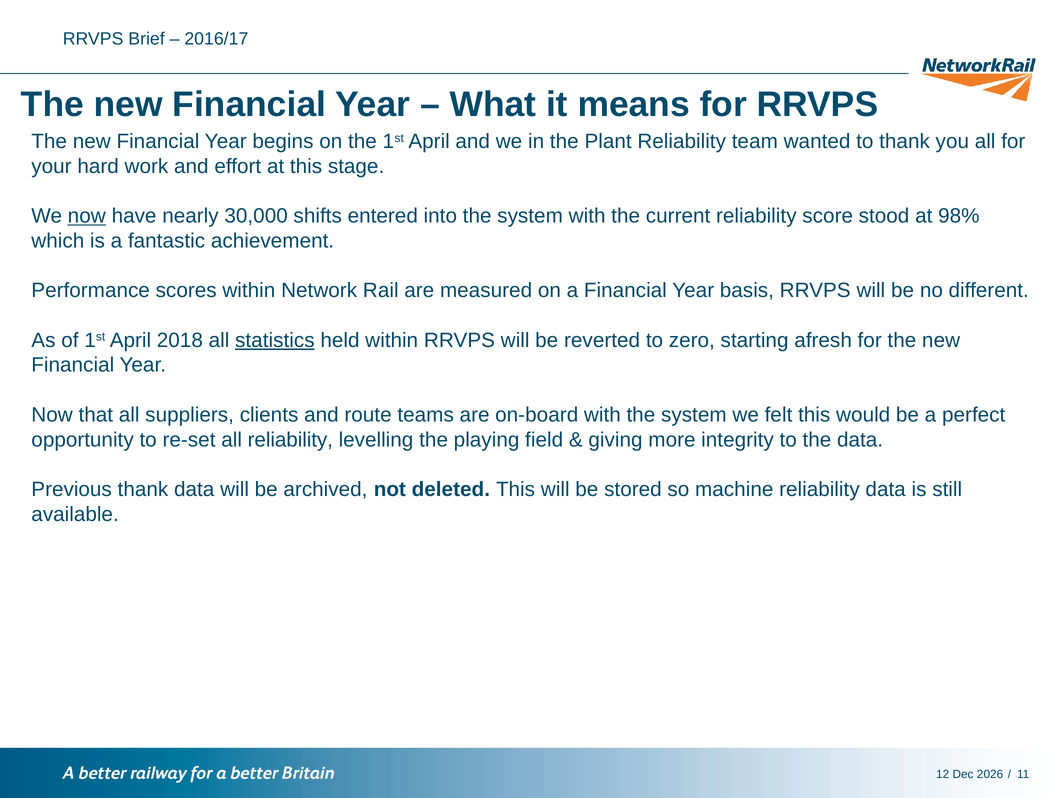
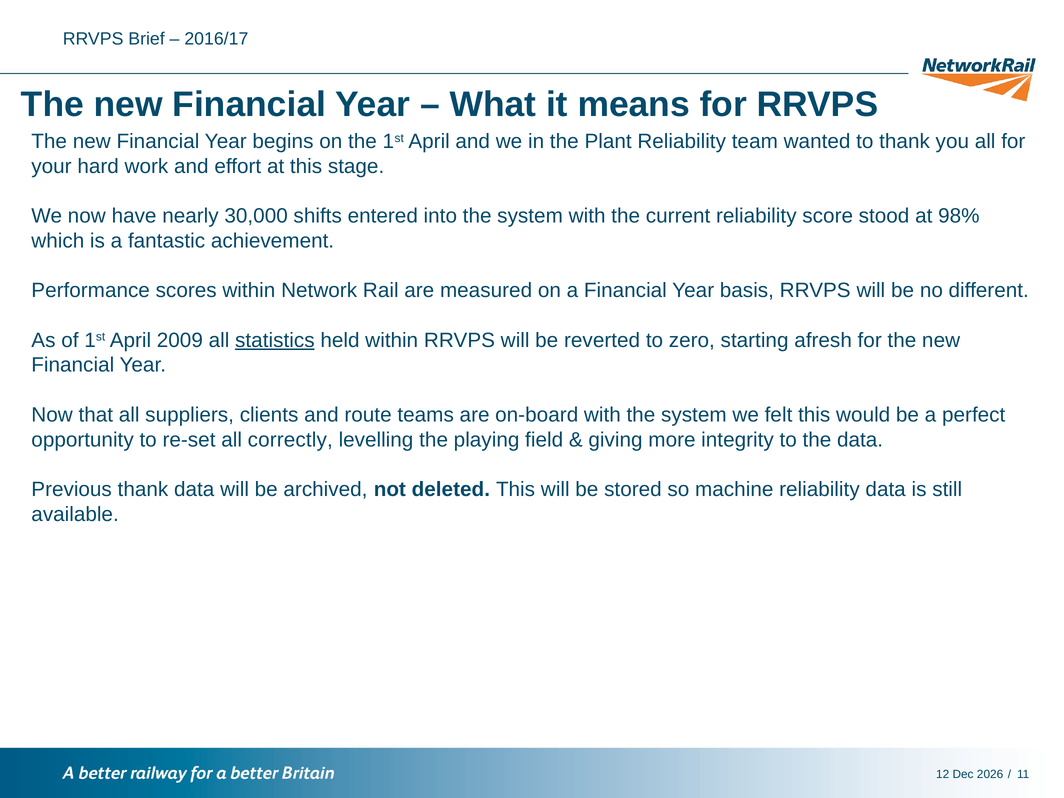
now at (87, 216) underline: present -> none
2018: 2018 -> 2009
all reliability: reliability -> correctly
